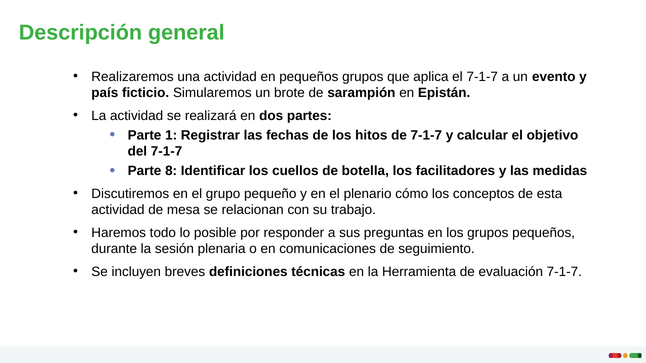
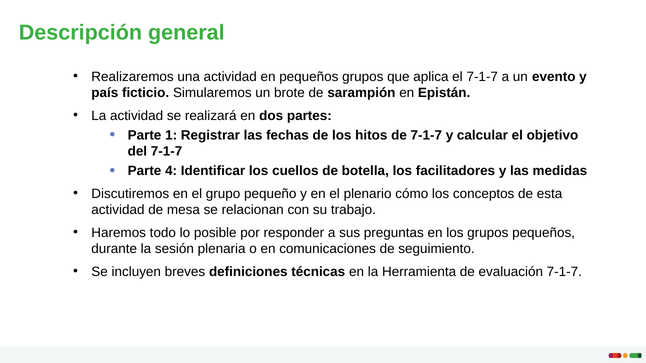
8: 8 -> 4
